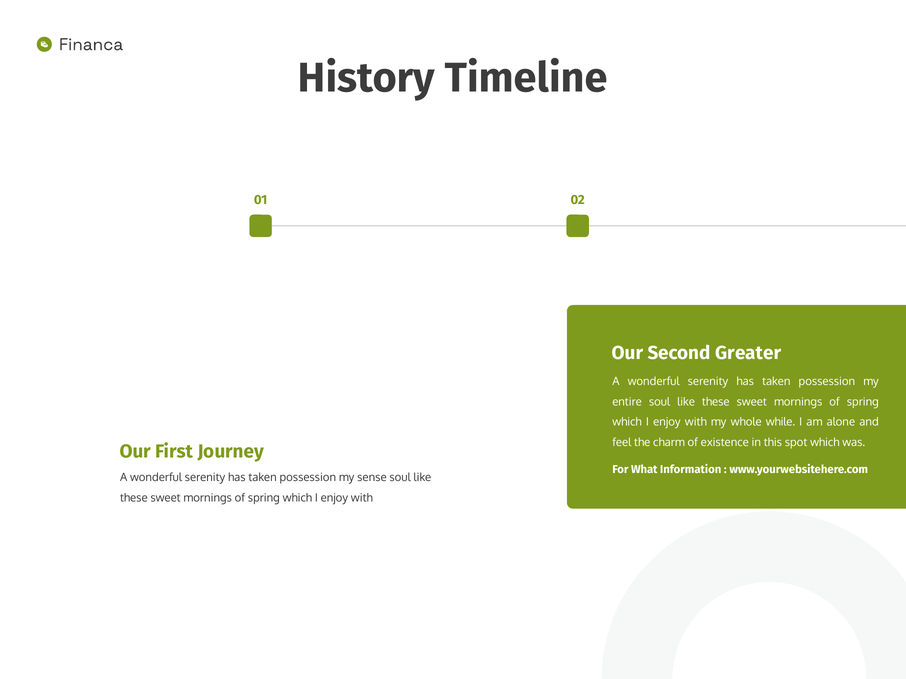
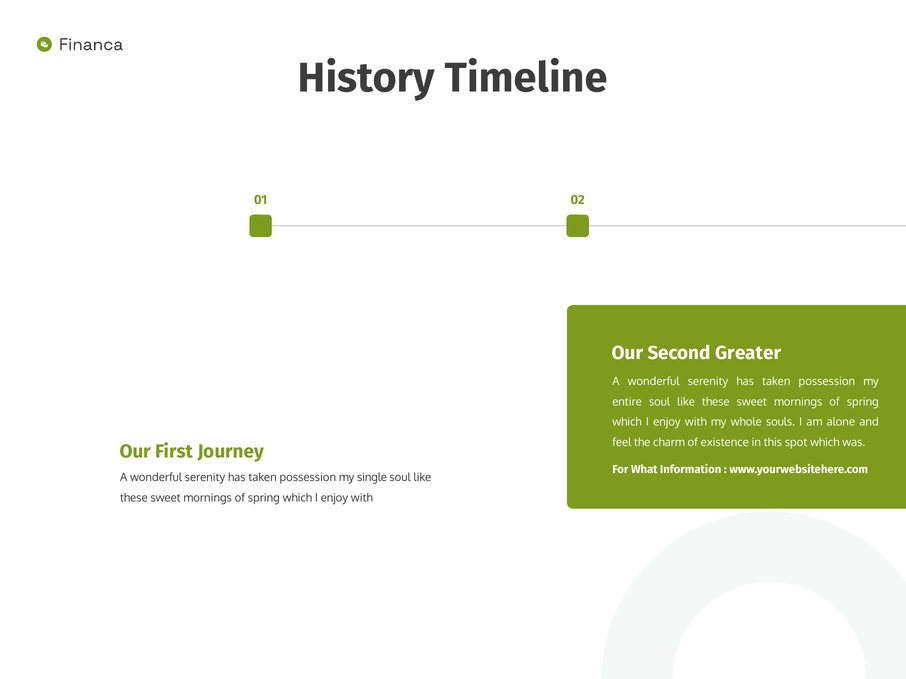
while: while -> souls
sense: sense -> single
